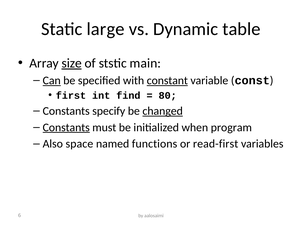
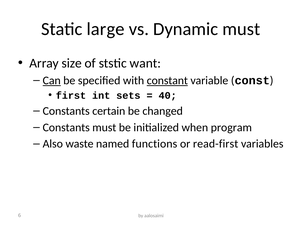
Dynamic table: table -> must
size underline: present -> none
main: main -> want
find: find -> sets
80: 80 -> 40
specify: specify -> certain
changed underline: present -> none
Constants at (66, 128) underline: present -> none
space: space -> waste
